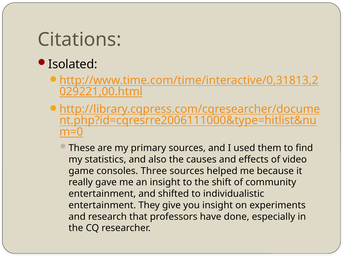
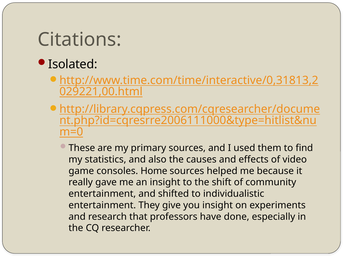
Three: Three -> Home
